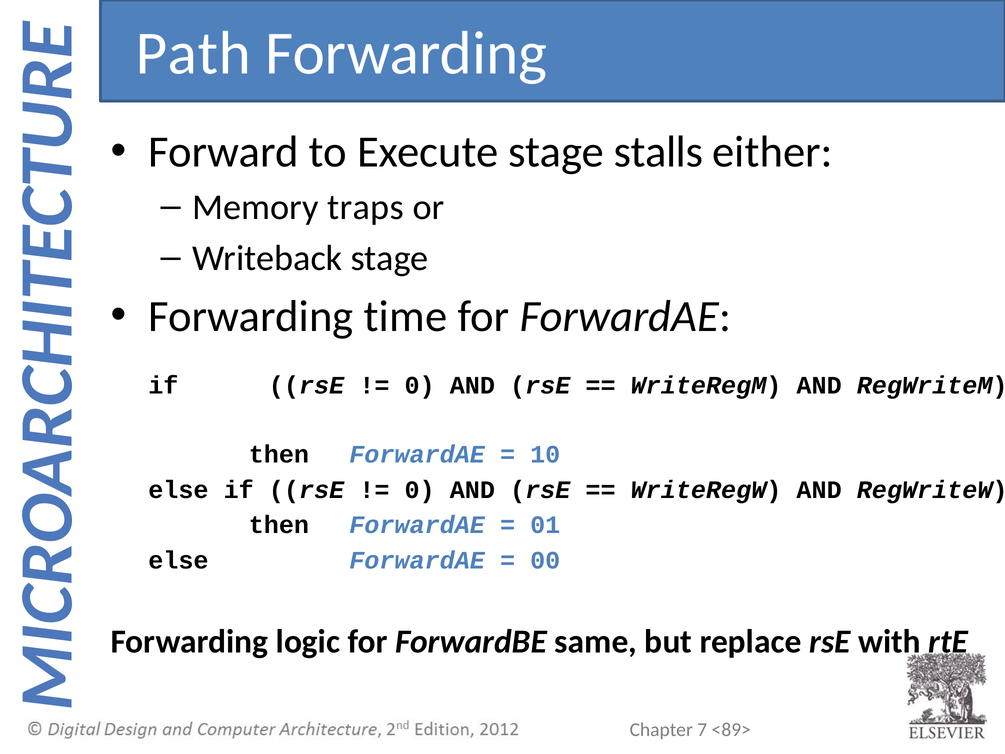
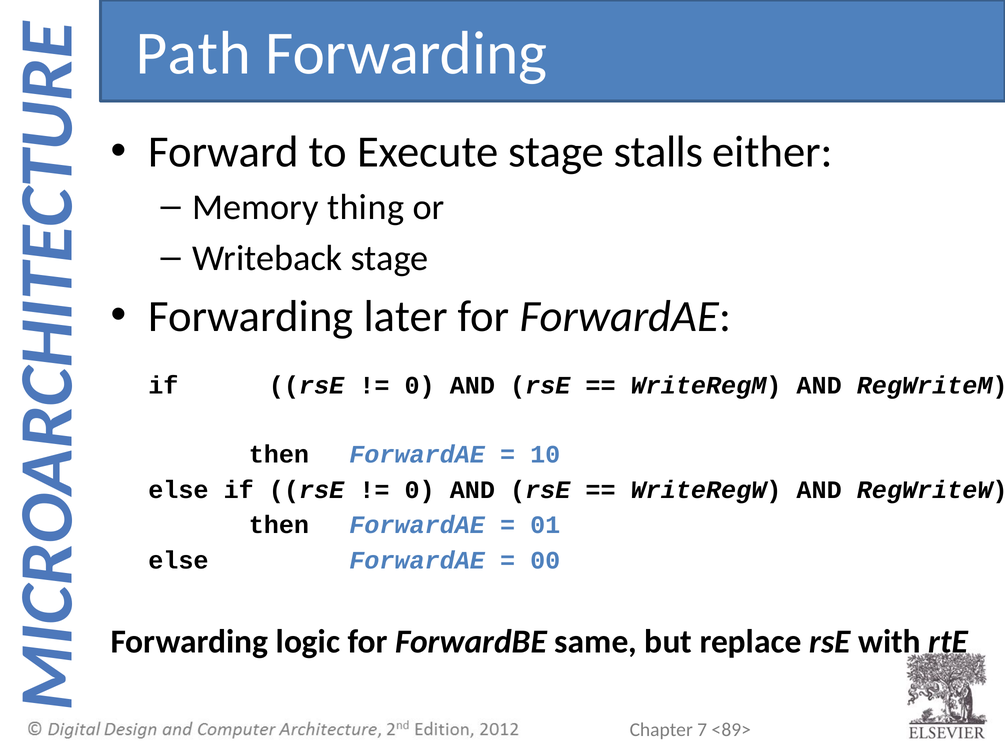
traps: traps -> thing
time: time -> later
